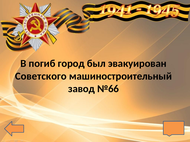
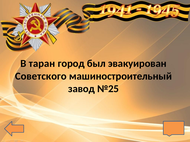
погиб: погиб -> таран
№66: №66 -> №25
